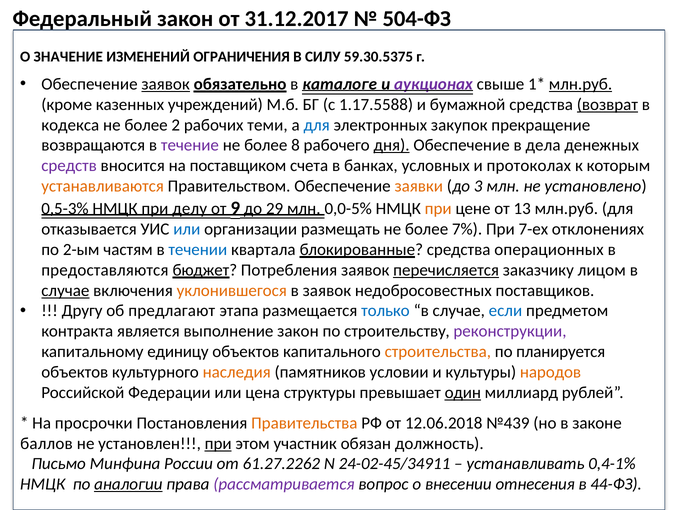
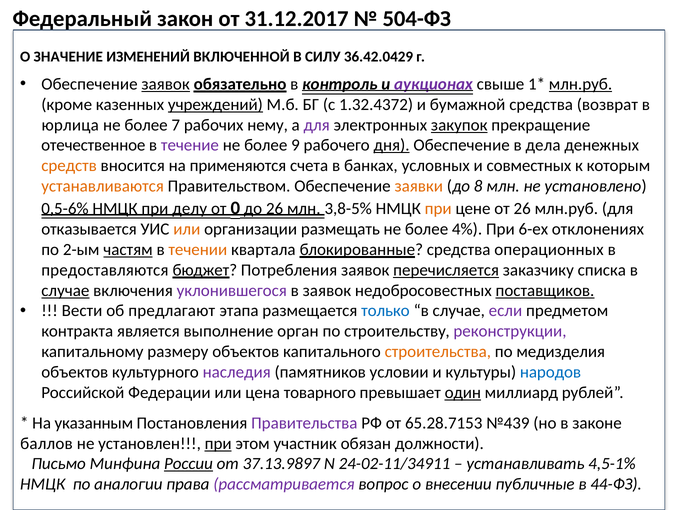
ОГРАНИЧЕНИЯ: ОГРАНИЧЕНИЯ -> ВКЛЮЧЕННОЙ
59.30.5375: 59.30.5375 -> 36.42.0429
каталоге: каталоге -> контроль
учреждений underline: none -> present
1.17.5588: 1.17.5588 -> 1.32.4372
возврат underline: present -> none
кодекса: кодекса -> юрлица
2: 2 -> 7
теми: теми -> нему
для at (317, 125) colour: blue -> purple
закупок underline: none -> present
возвращаются: возвращаются -> отечественное
8: 8 -> 9
средств colour: purple -> orange
поставщиком: поставщиком -> применяются
протоколах: протоколах -> совместных
3: 3 -> 8
0,5-3%: 0,5-3% -> 0,5-6%
9: 9 -> 0
до 29: 29 -> 26
0,0-5%: 0,0-5% -> 3,8-5%
от 13: 13 -> 26
или at (187, 229) colour: blue -> orange
7%: 7% -> 4%
7-ех: 7-ех -> 6-ех
частям underline: none -> present
течении colour: blue -> orange
лицом: лицом -> списка
уклонившегося colour: orange -> purple
поставщиков underline: none -> present
Другу: Другу -> Вести
если colour: blue -> purple
выполнение закон: закон -> орган
единицу: единицу -> размеру
планируется: планируется -> медизделия
наследия colour: orange -> purple
народов colour: orange -> blue
структуры: структуры -> товарного
просрочки: просрочки -> указанным
Правительства colour: orange -> purple
12.06.2018: 12.06.2018 -> 65.28.7153
должность: должность -> должности
России underline: none -> present
61.27.2262: 61.27.2262 -> 37.13.9897
24-02-45/34911: 24-02-45/34911 -> 24-02-11/34911
0,4-1%: 0,4-1% -> 4,5-1%
аналогии underline: present -> none
отнесения: отнесения -> публичные
